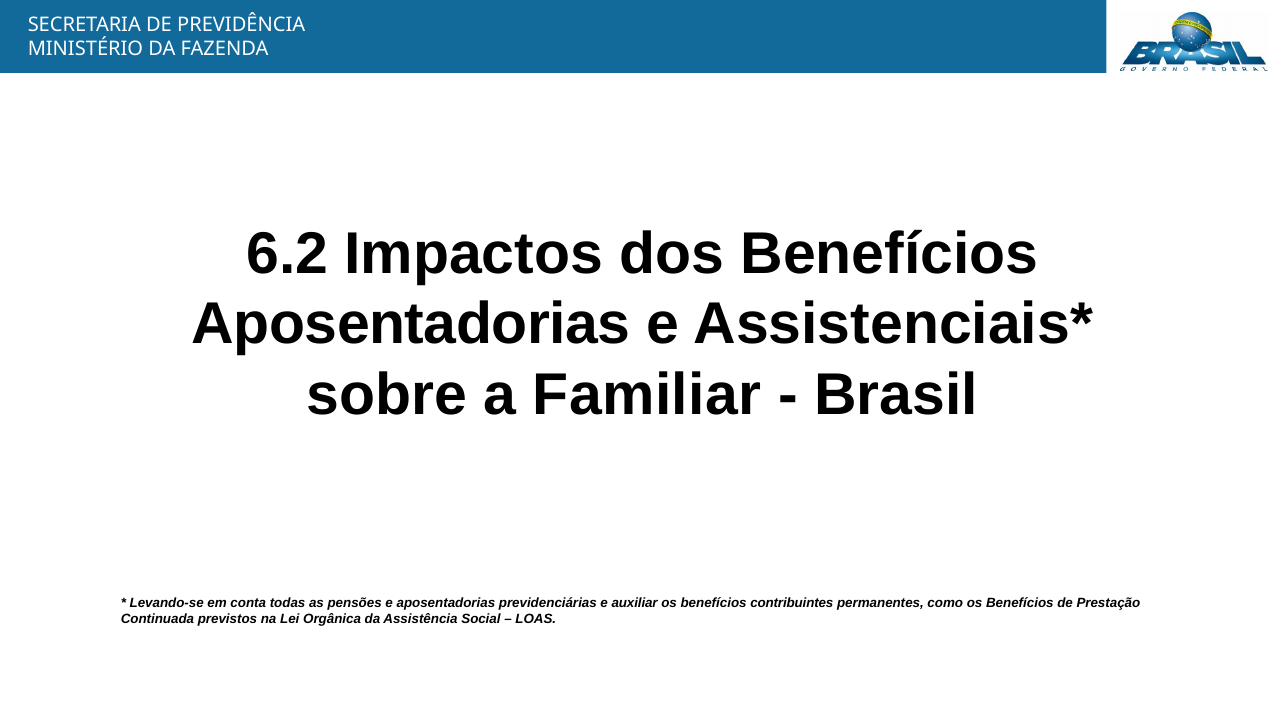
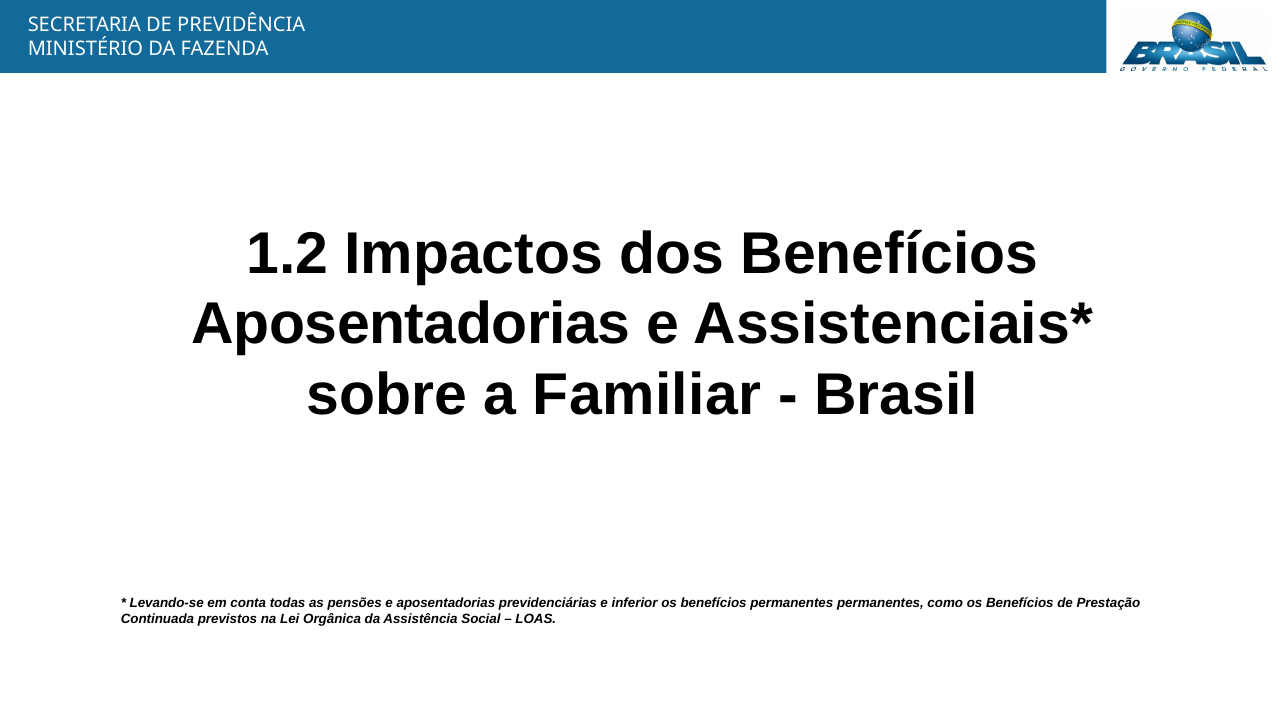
6.2: 6.2 -> 1.2
auxiliar: auxiliar -> inferior
benefícios contribuintes: contribuintes -> permanentes
